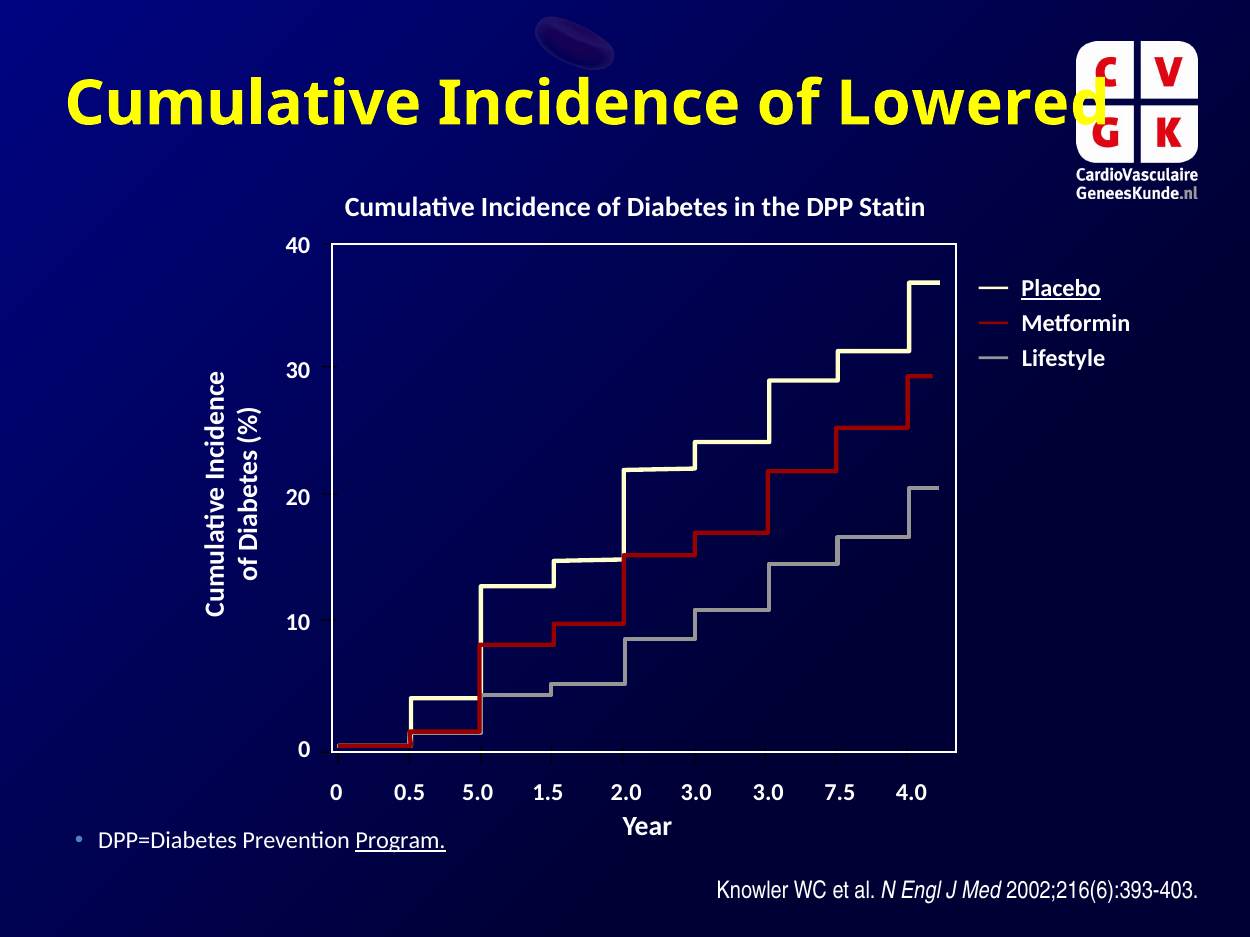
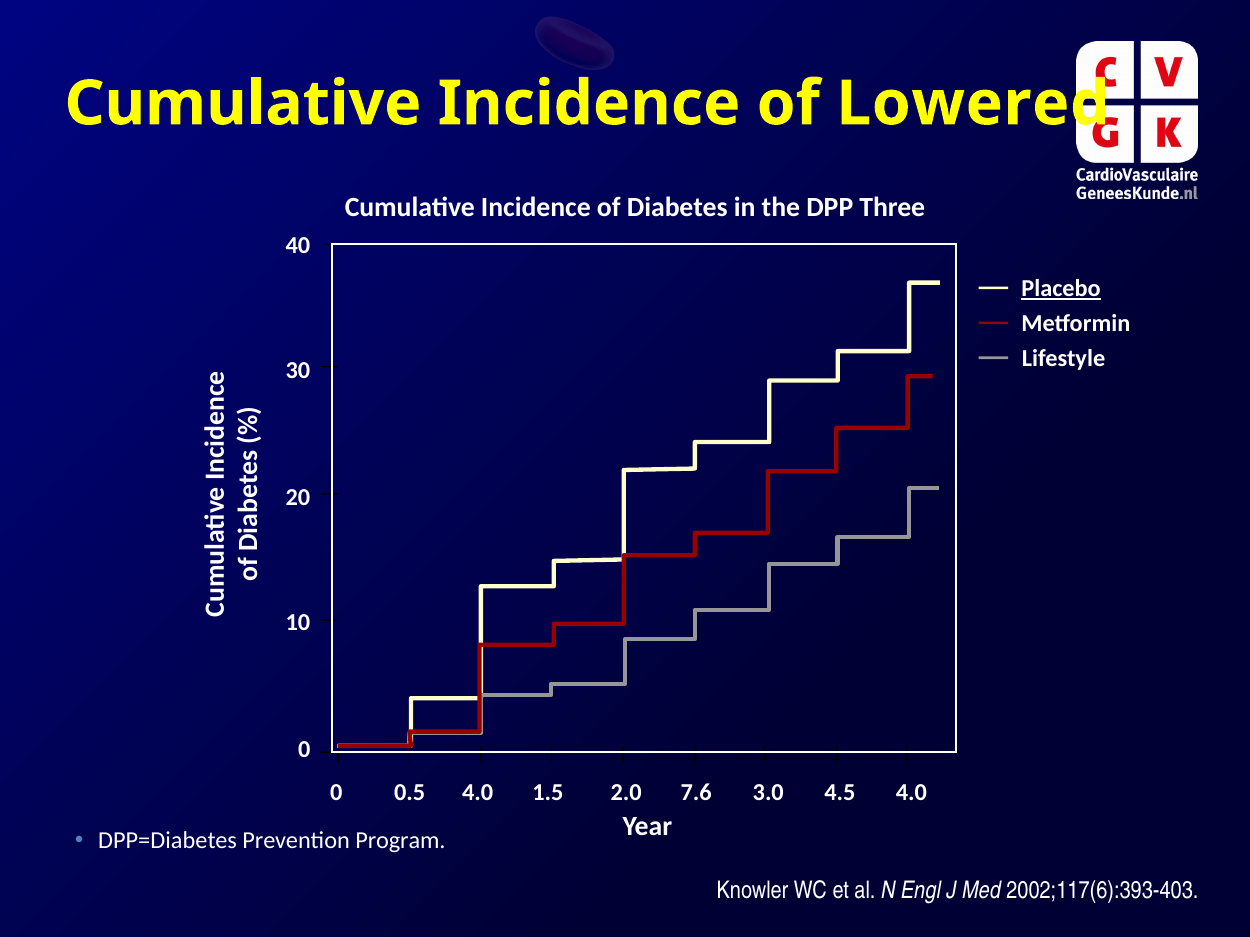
Statin: Statin -> Three
0.5 5.0: 5.0 -> 4.0
2.0 3.0: 3.0 -> 7.6
7.5: 7.5 -> 4.5
Program underline: present -> none
2002;216(6):393-403: 2002;216(6):393-403 -> 2002;117(6):393-403
